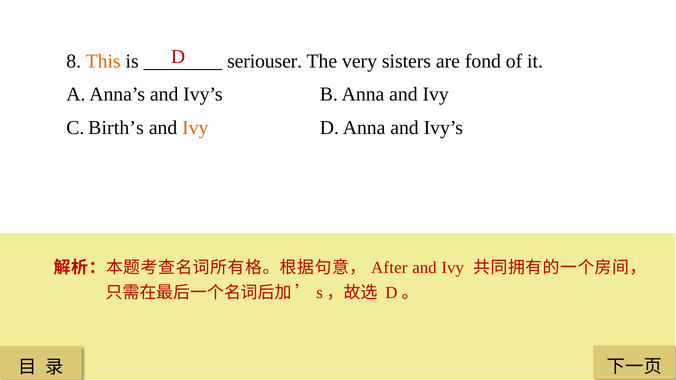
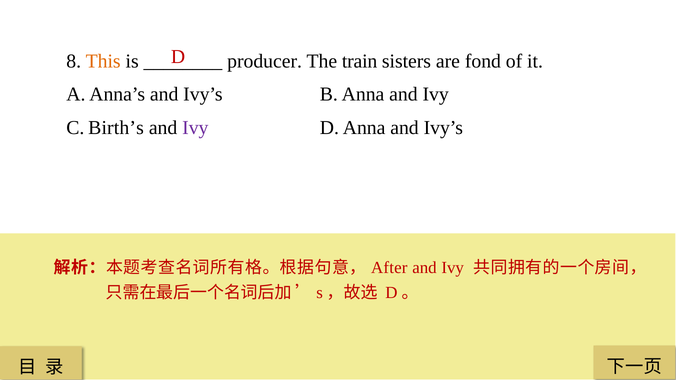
seriouser: seriouser -> producer
very: very -> train
Ivy at (195, 128) colour: orange -> purple
